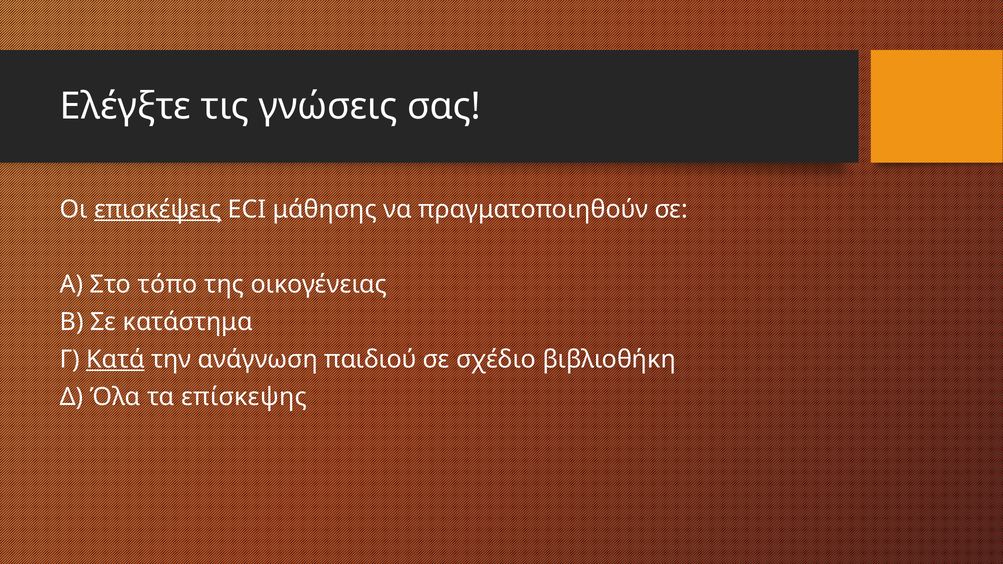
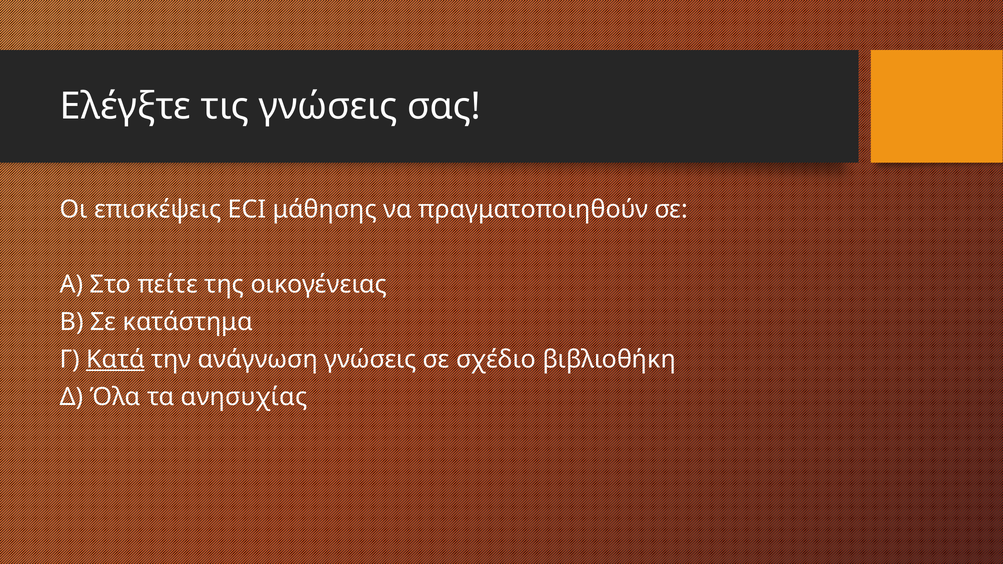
επισκέψεις underline: present -> none
τόπο: τόπο -> πείτε
ανάγνωση παιδιού: παιδιού -> γνώσεις
επίσκεψης: επίσκεψης -> ανησυχίας
